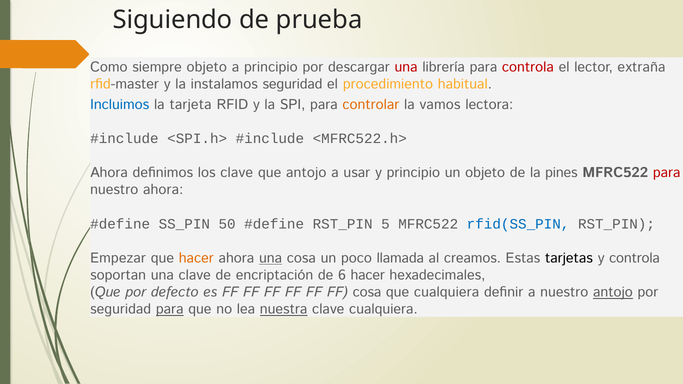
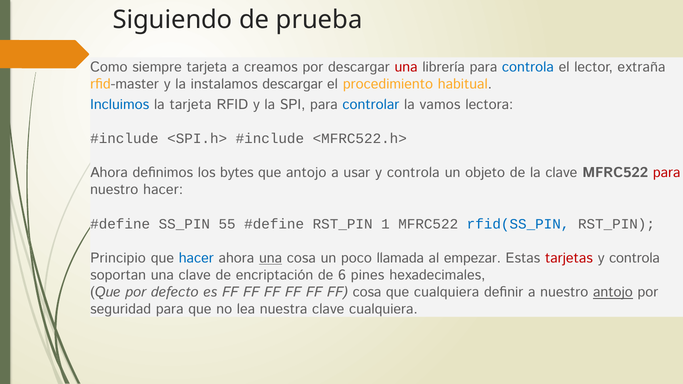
siempre objeto: objeto -> tarjeta
a principio: principio -> creamos
controla at (528, 67) colour: red -> blue
instalamos seguridad: seguridad -> descargar
controlar colour: orange -> blue
los clave: clave -> bytes
usar y principio: principio -> controla
la pines: pines -> clave
nuestro ahora: ahora -> hacer
50: 50 -> 55
5: 5 -> 1
Empezar: Empezar -> Principio
hacer at (196, 258) colour: orange -> blue
creamos: creamos -> empezar
tarjetas colour: black -> red
6 hacer: hacer -> pines
para at (170, 309) underline: present -> none
nuestra underline: present -> none
